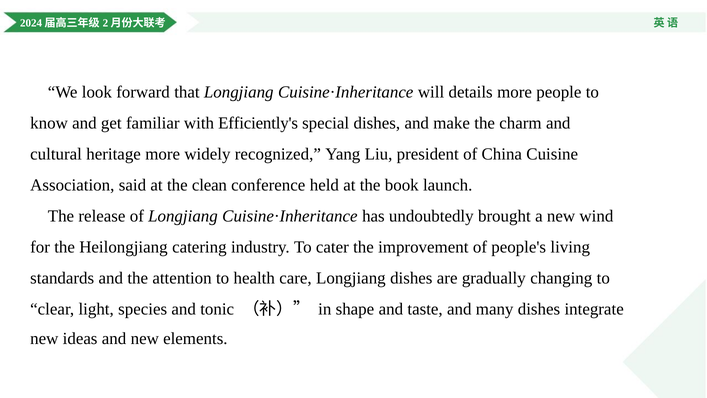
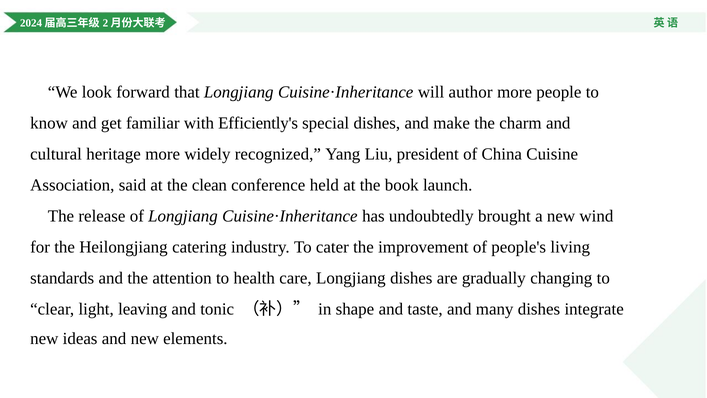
details: details -> author
species: species -> leaving
